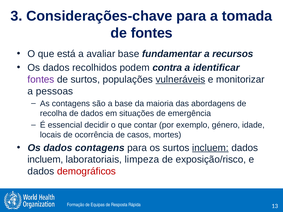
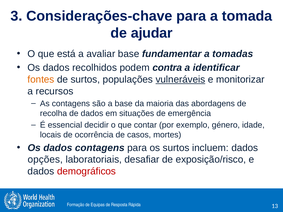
de fontes: fontes -> ajudar
recursos: recursos -> tomadas
fontes at (41, 79) colour: purple -> orange
pessoas: pessoas -> recursos
incluem at (210, 148) underline: present -> none
incluem at (45, 160): incluem -> opções
limpeza: limpeza -> desafiar
